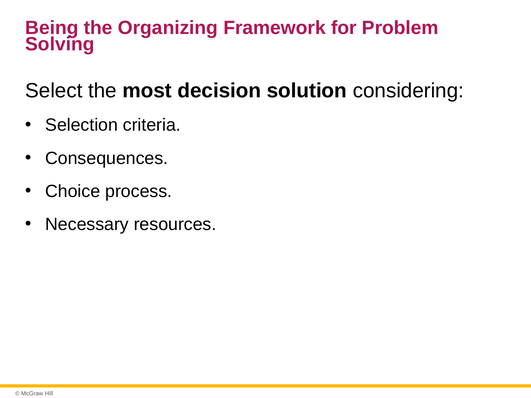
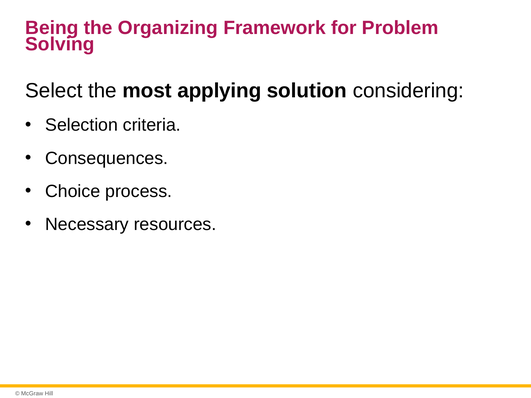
decision: decision -> applying
